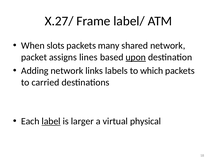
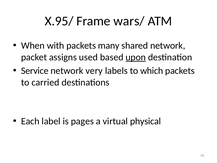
X.27/: X.27/ -> X.95/
label/: label/ -> wars/
slots: slots -> with
lines: lines -> used
Adding: Adding -> Service
links: links -> very
label underline: present -> none
larger: larger -> pages
